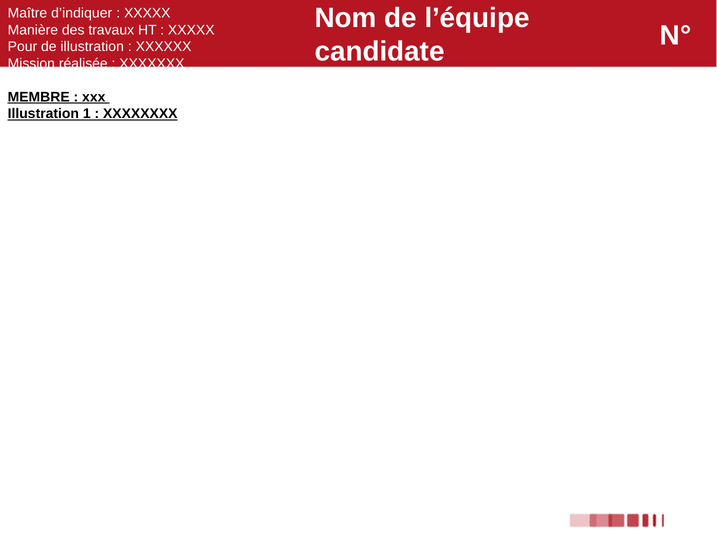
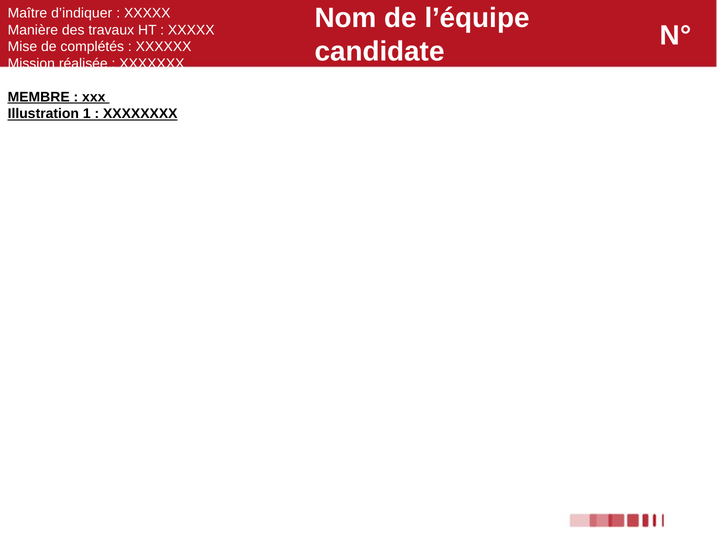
Pour: Pour -> Mise
de illustration: illustration -> complétés
